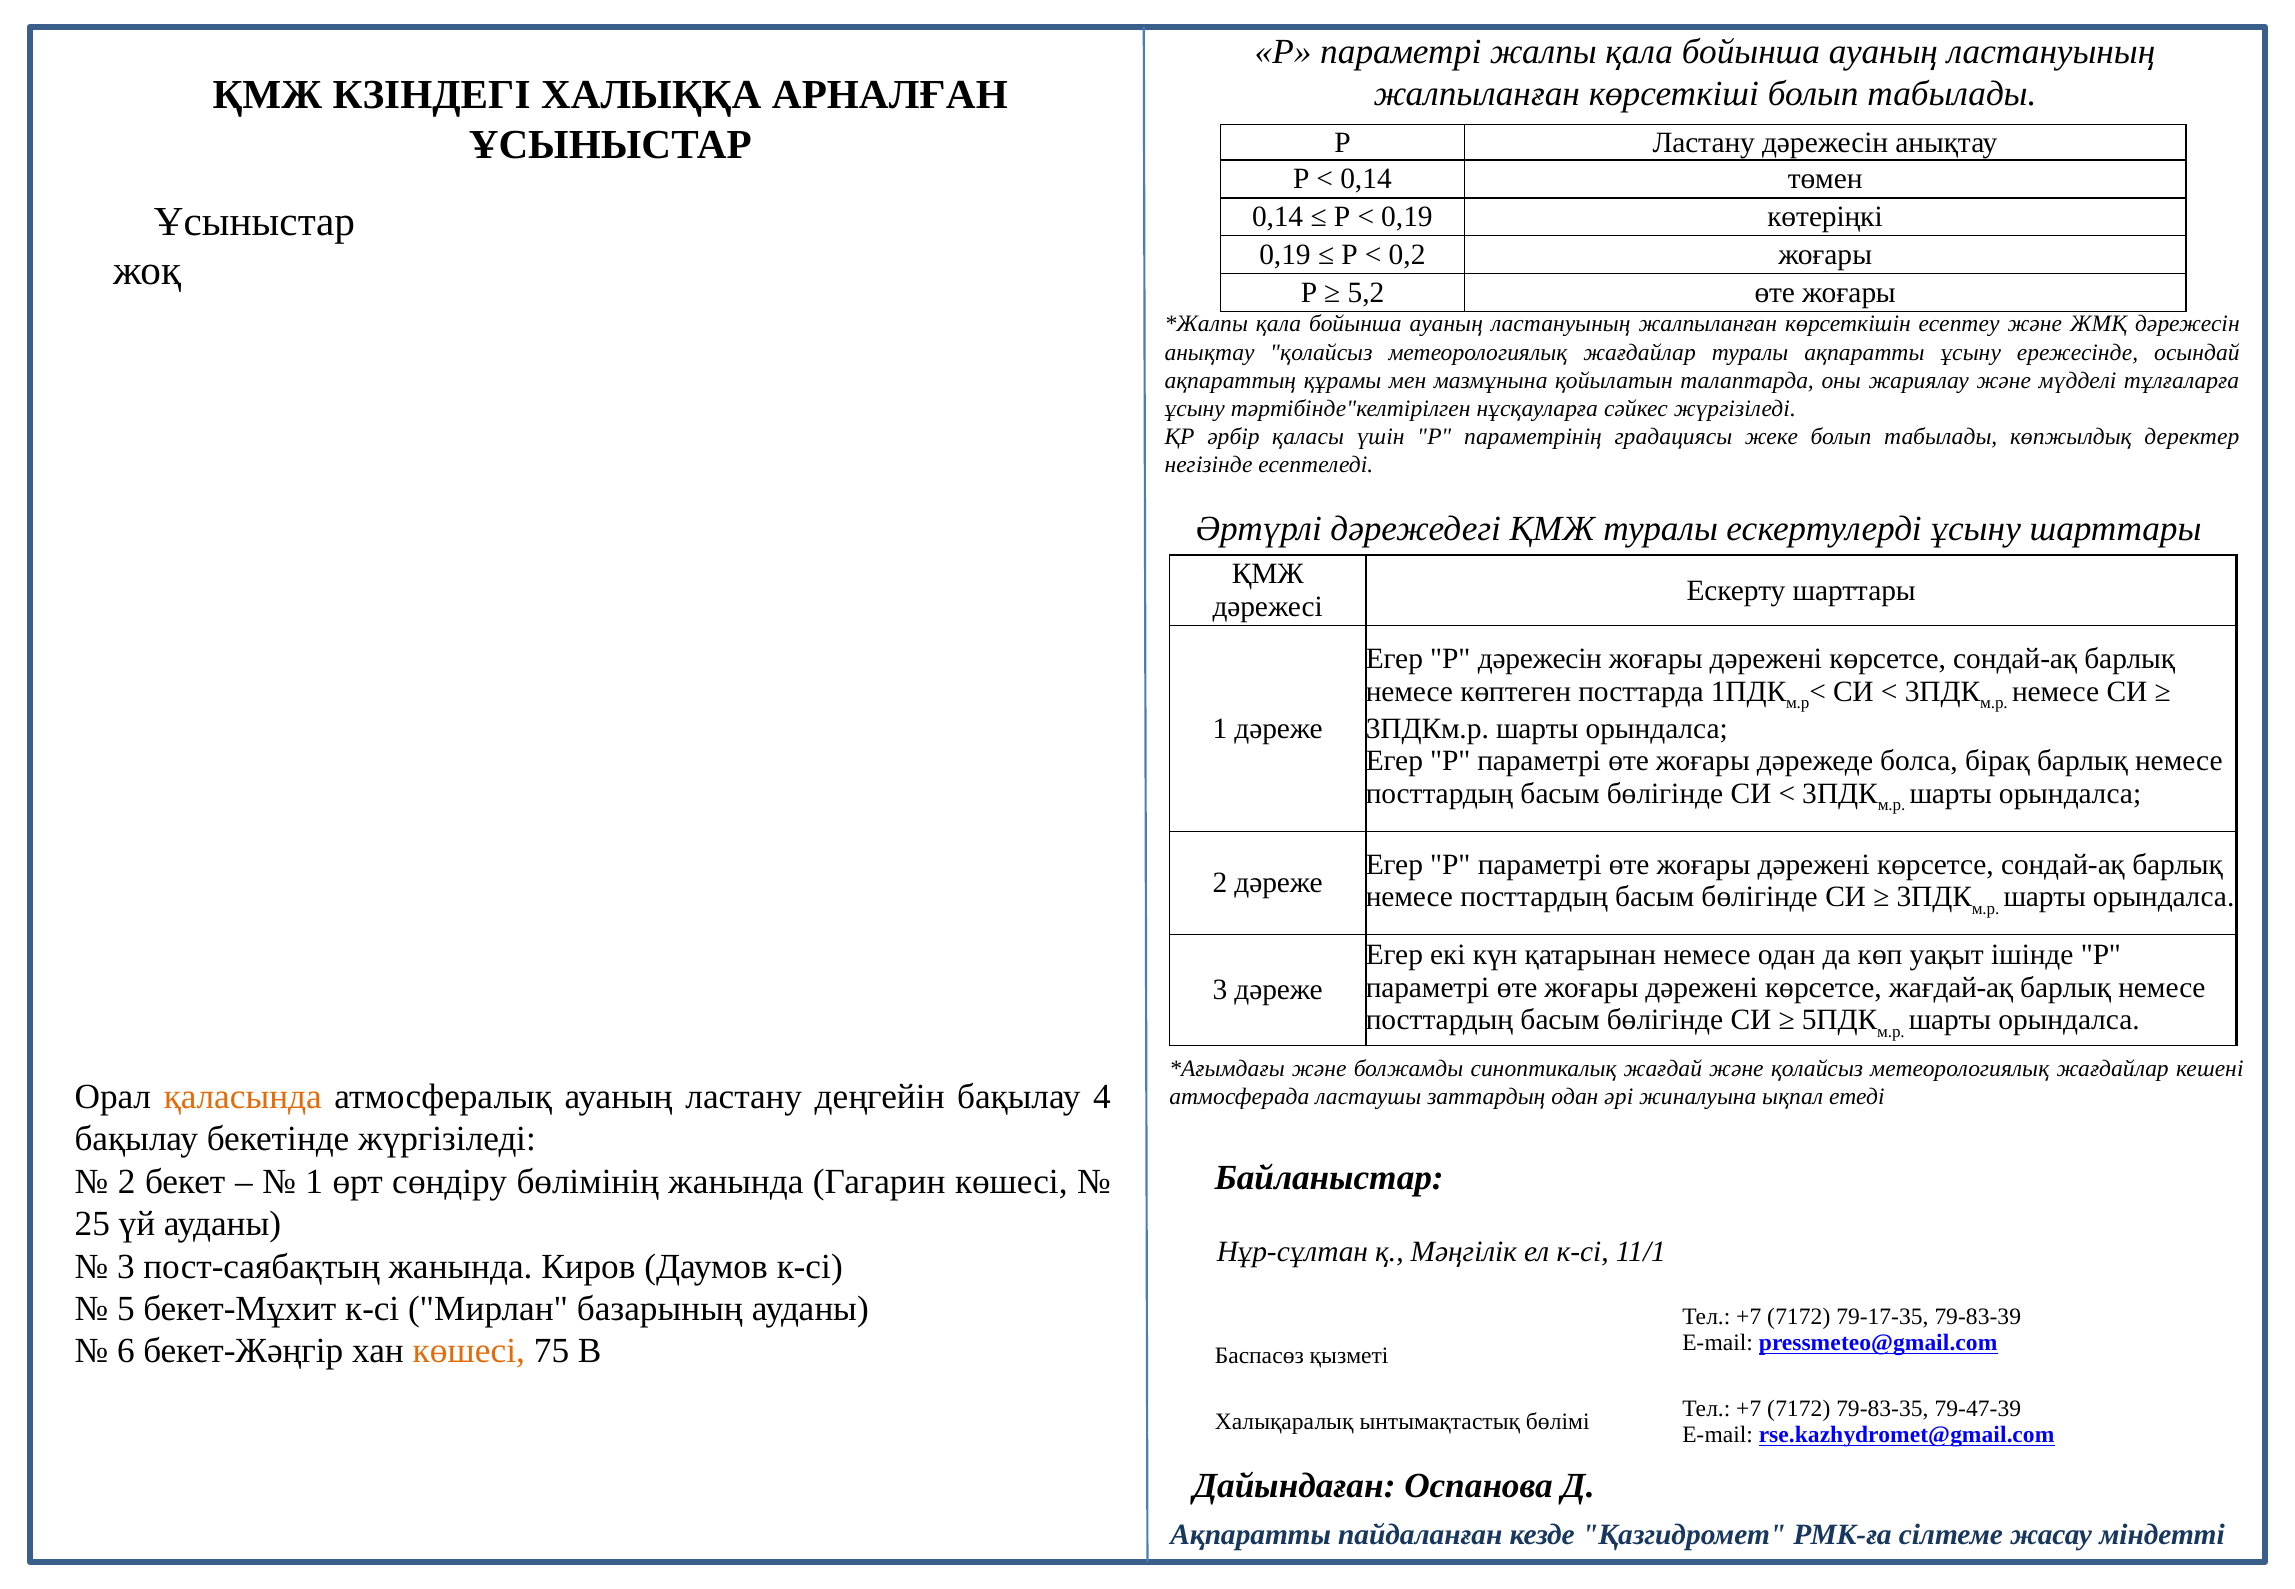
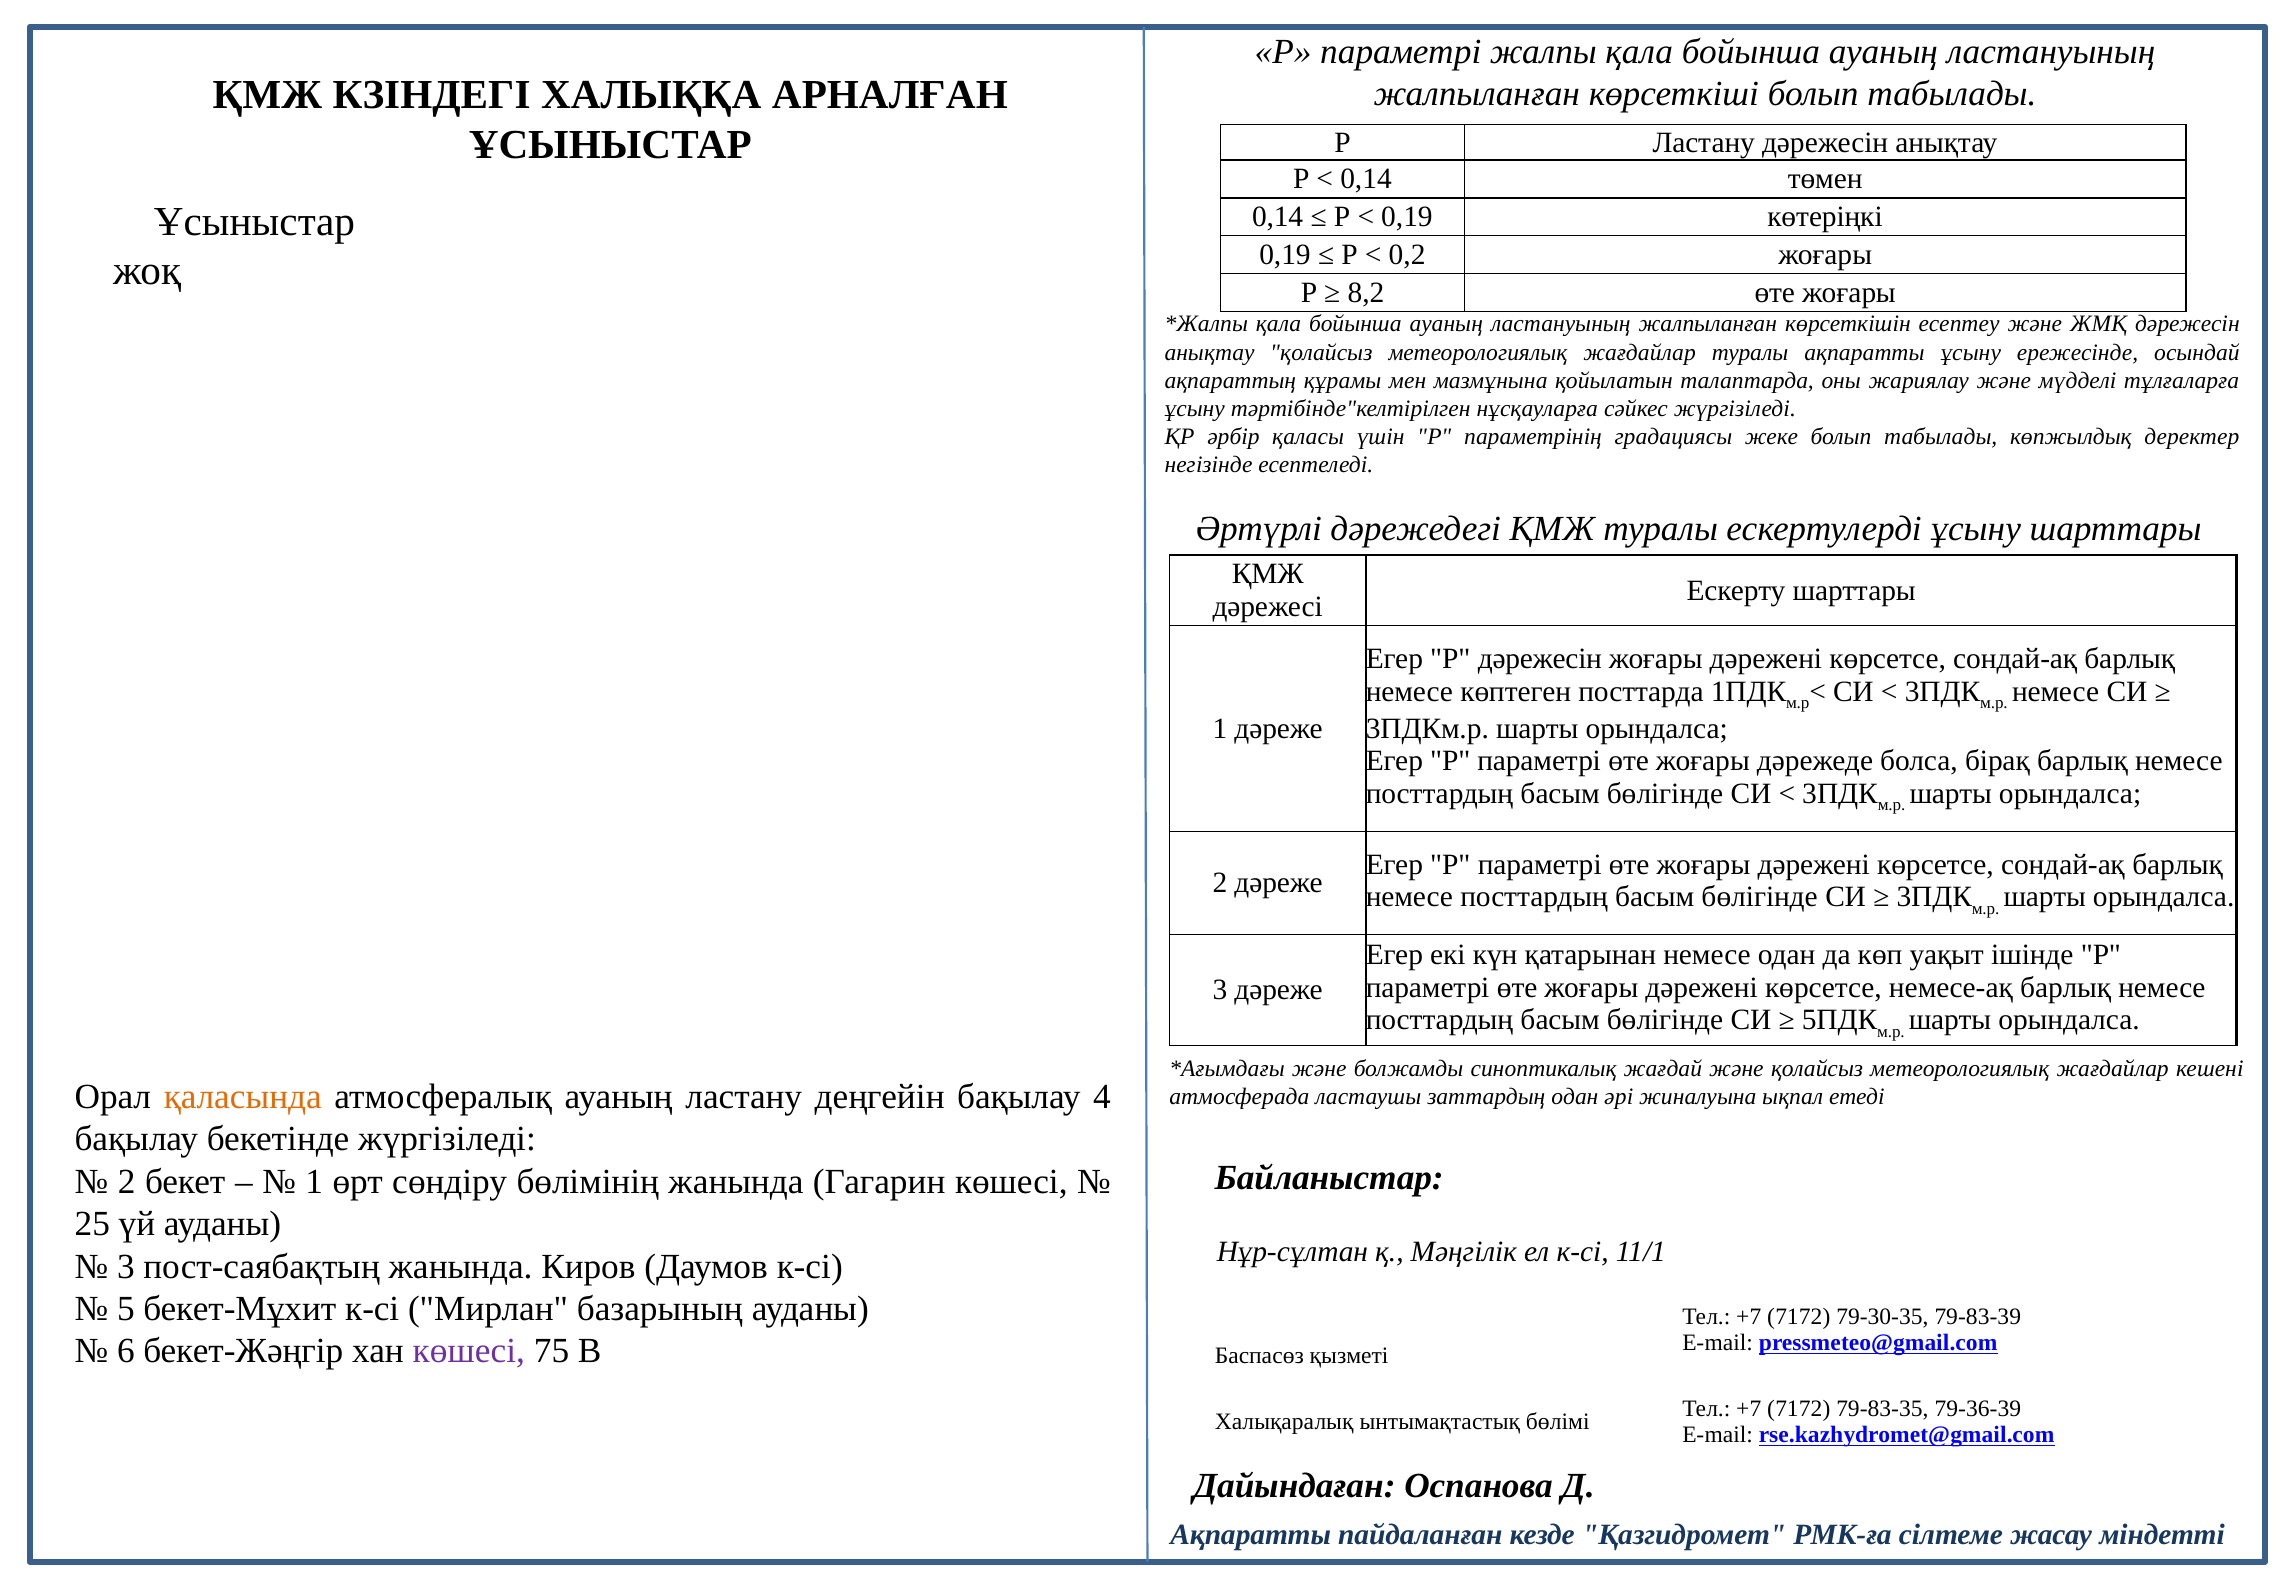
5,2: 5,2 -> 8,2
жағдай-ақ: жағдай-ақ -> немесе-ақ
79-17-35: 79-17-35 -> 79-30-35
көшесі at (469, 1351) colour: orange -> purple
79-47-39: 79-47-39 -> 79-36-39
